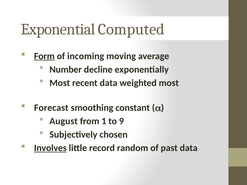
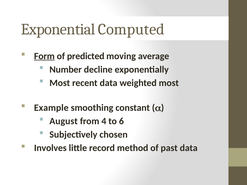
incoming: incoming -> predicted
Forecast: Forecast -> Example
1: 1 -> 4
9: 9 -> 6
Involves underline: present -> none
random: random -> method
